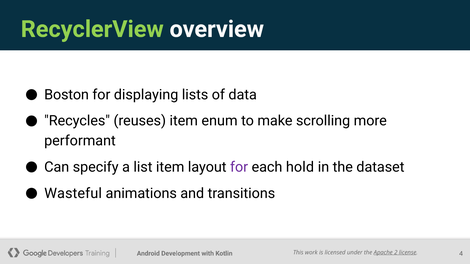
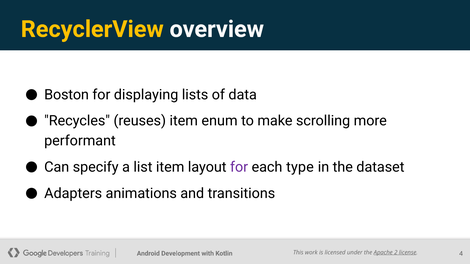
RecyclerView colour: light green -> yellow
hold: hold -> type
Wasteful: Wasteful -> Adapters
